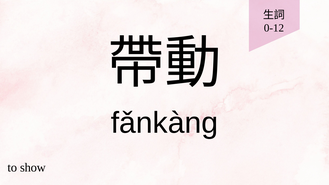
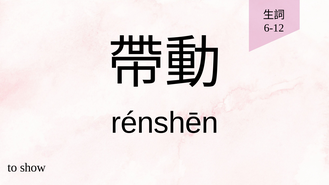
0-12: 0-12 -> 6-12
fǎnkàng: fǎnkàng -> rénshēn
